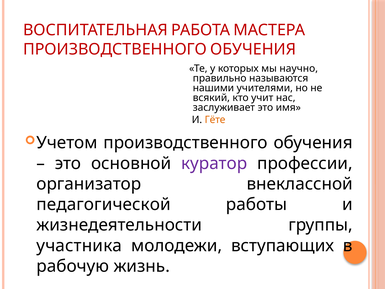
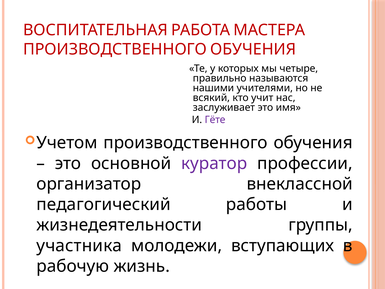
научно: научно -> четыре
Гёте colour: orange -> purple
педагогической: педагогической -> педагогический
